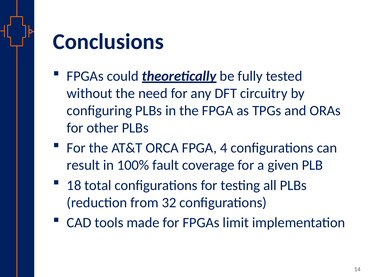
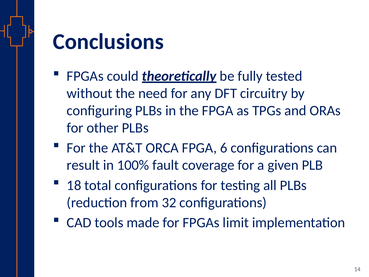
4: 4 -> 6
